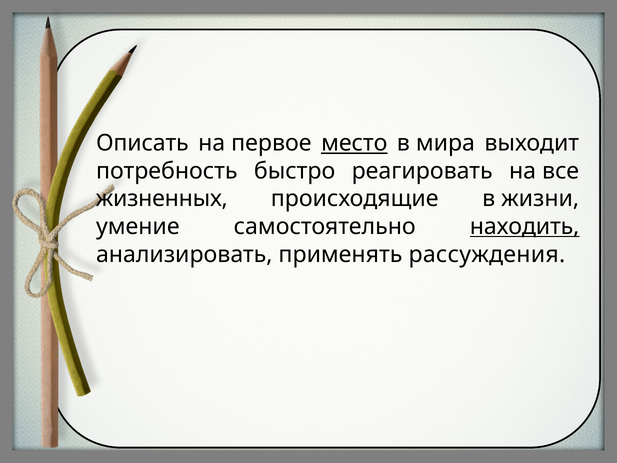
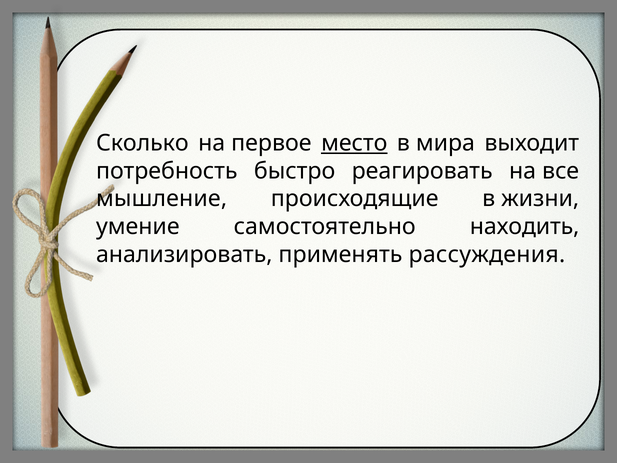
Описать: Описать -> Сколько
жизненных: жизненных -> мышление
находить underline: present -> none
